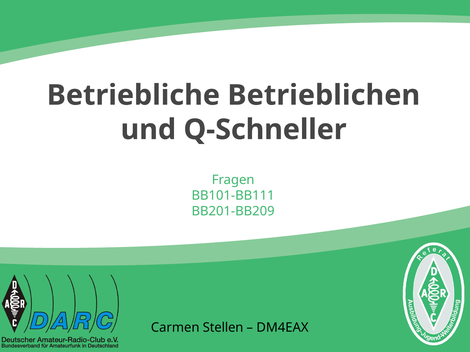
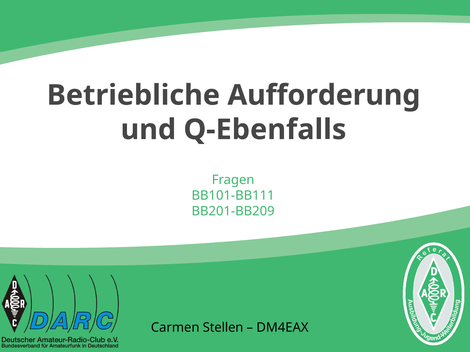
Betrieblichen: Betrieblichen -> Aufforderung
Q-Schneller: Q-Schneller -> Q-Ebenfalls
